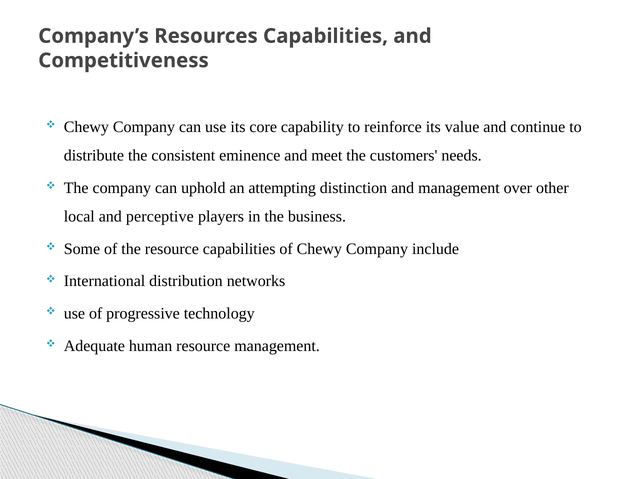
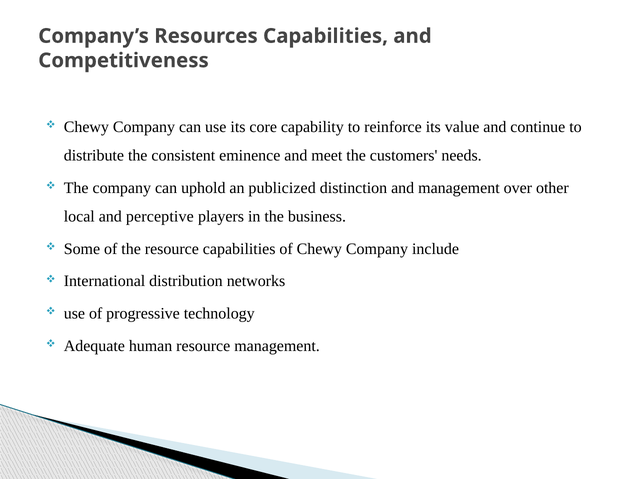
attempting: attempting -> publicized
